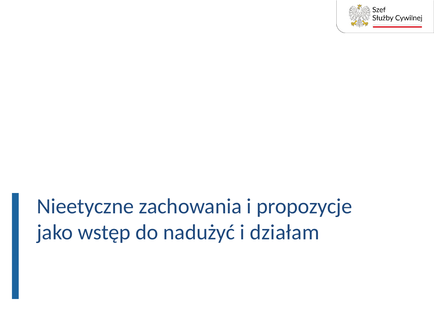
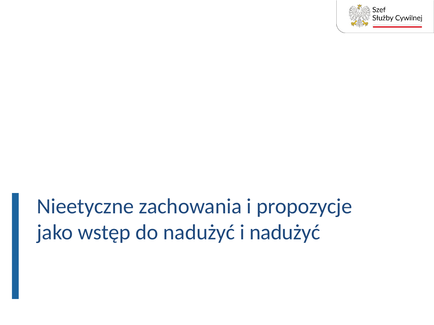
i działam: działam -> nadużyć
